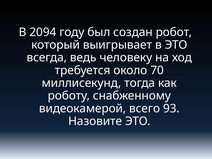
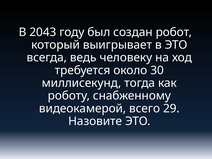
2094: 2094 -> 2043
70: 70 -> 30
93: 93 -> 29
